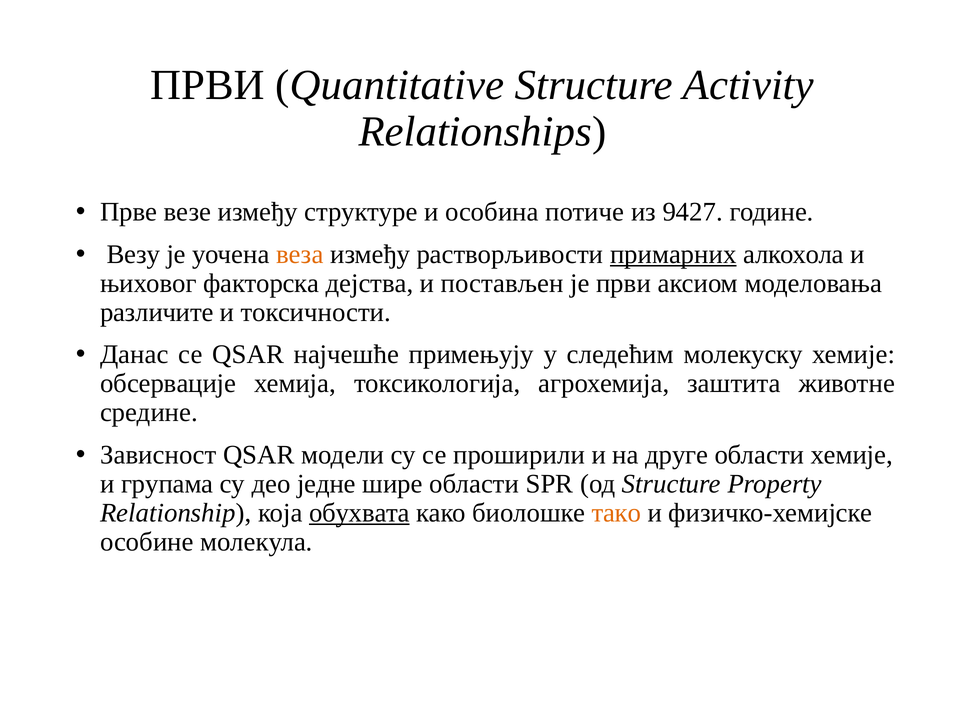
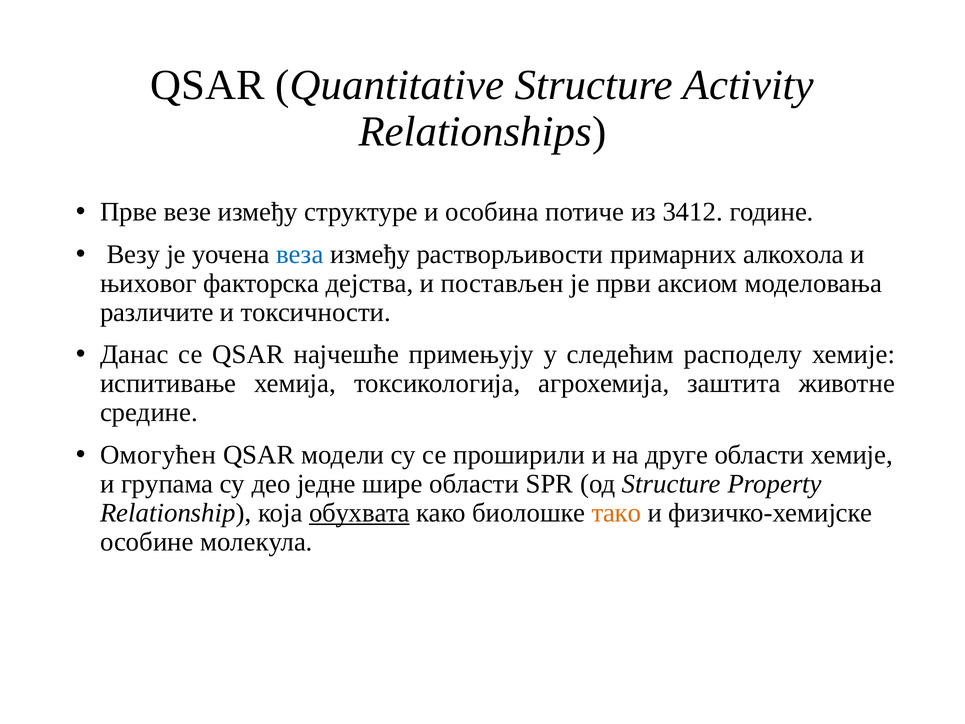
ПРВИ at (208, 85): ПРВИ -> QSАR
9427: 9427 -> 3412
веза colour: orange -> blue
примарних underline: present -> none
молекуску: молекуску -> расподелу
обсервације: обсервације -> испитивање
Зависност: Зависност -> Омогућен
